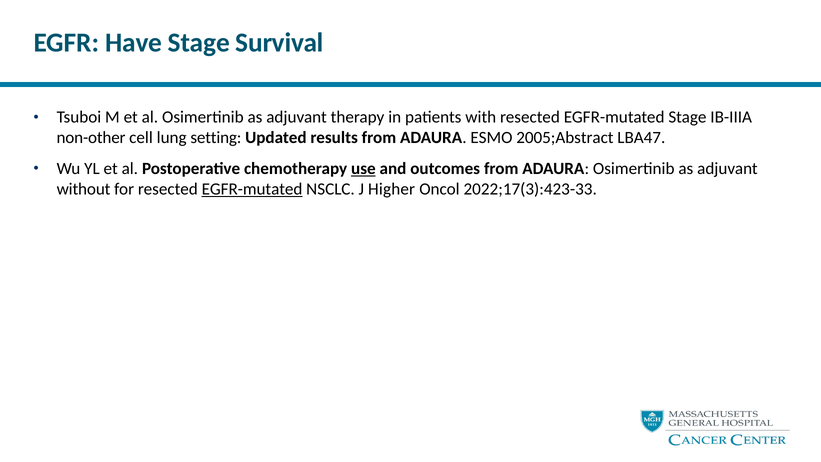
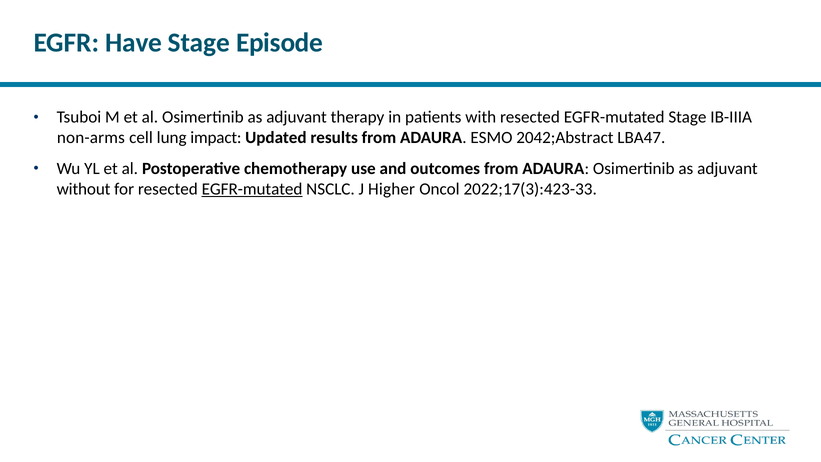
Survival: Survival -> Episode
non-other: non-other -> non-arms
setting: setting -> impact
2005;Abstract: 2005;Abstract -> 2042;Abstract
use underline: present -> none
